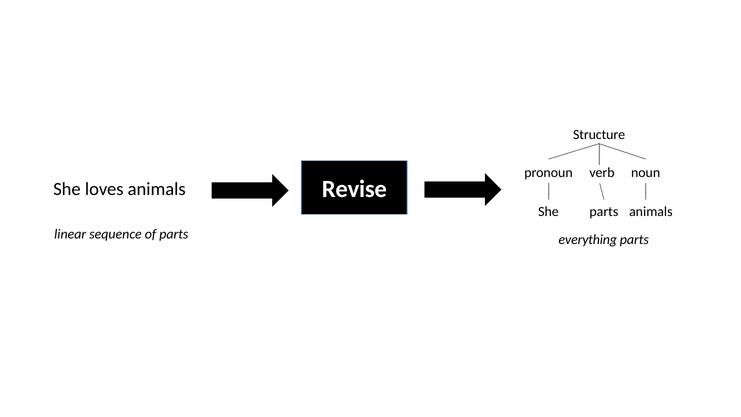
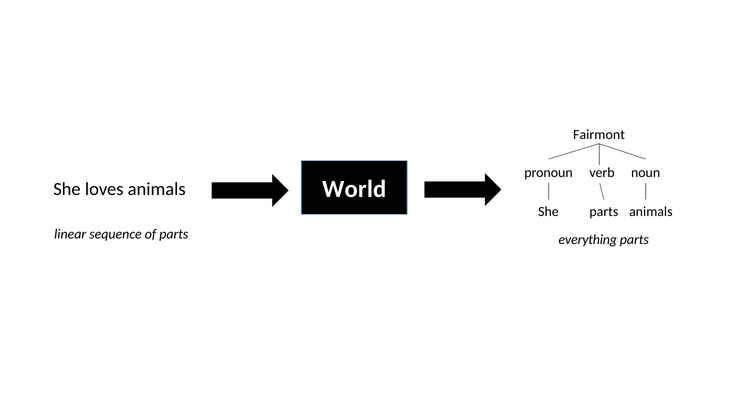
Structure: Structure -> Fairmont
Revise: Revise -> World
